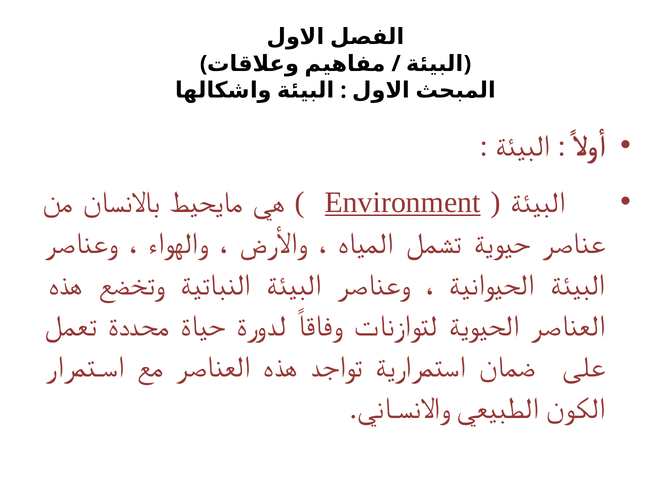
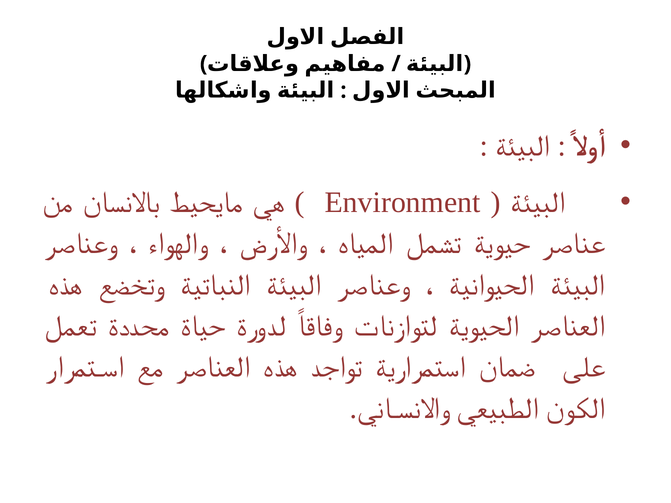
Environment underline: present -> none
